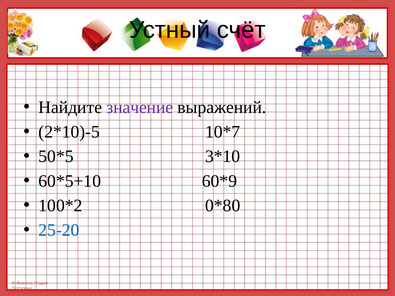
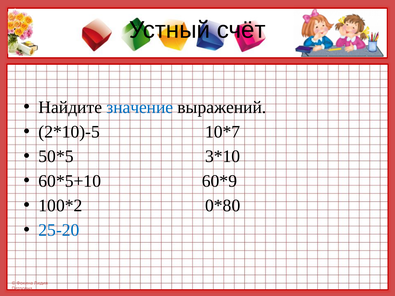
значение colour: purple -> blue
